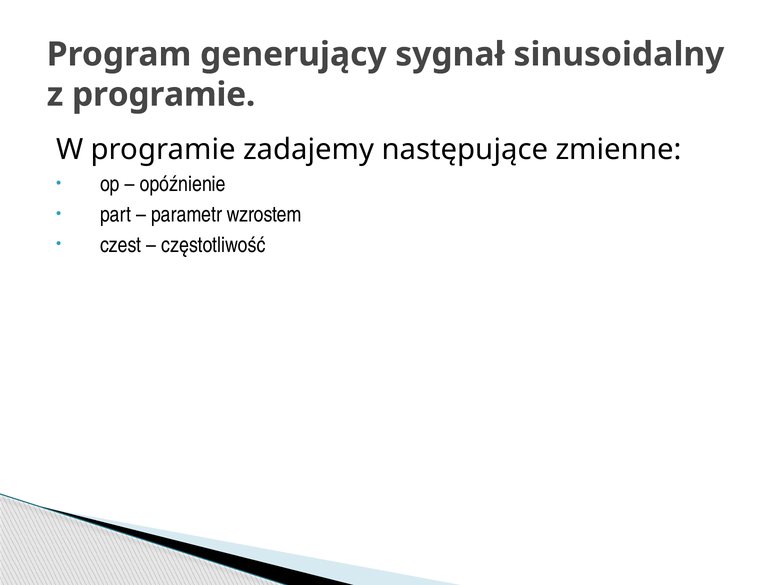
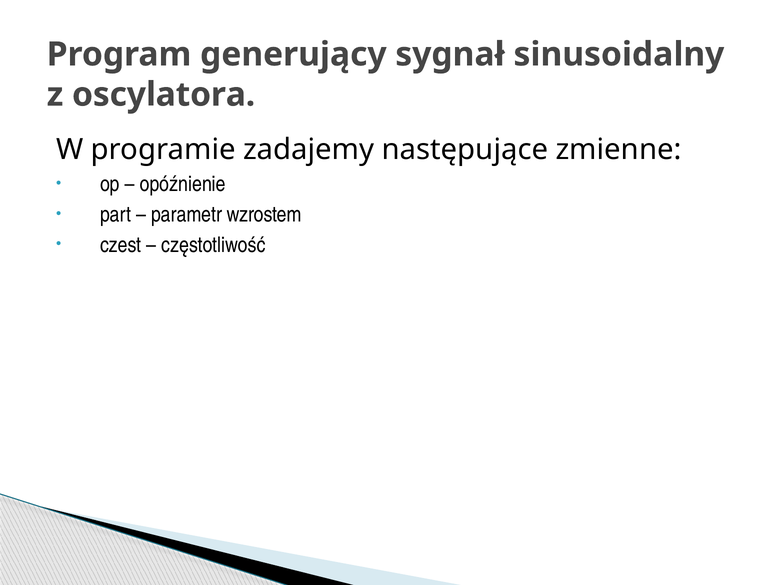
z programie: programie -> oscylatora
